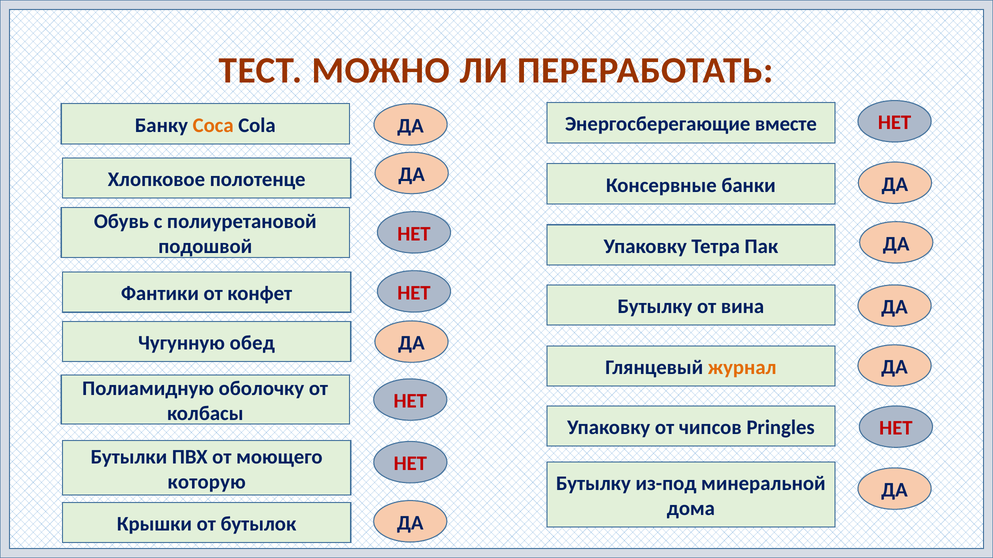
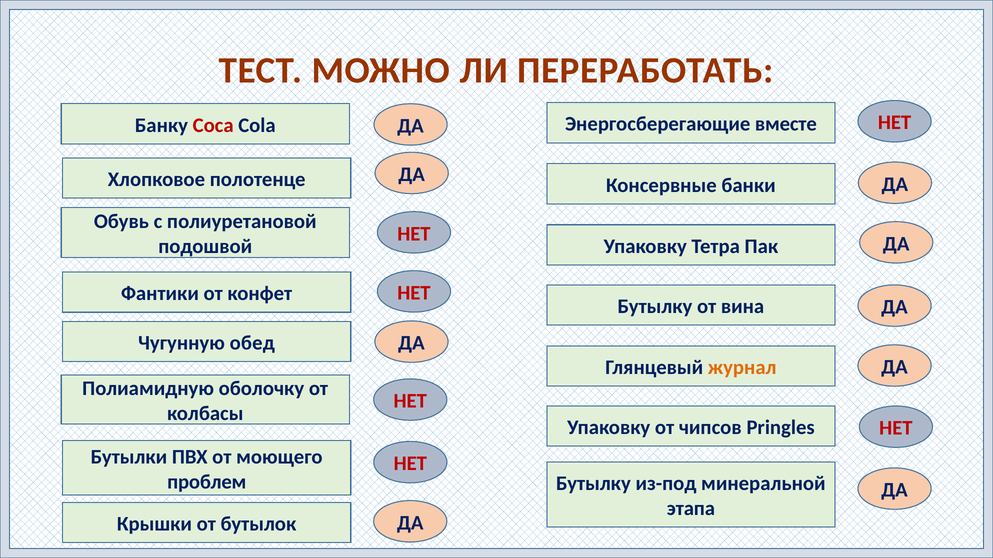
Coca colour: orange -> red
которую: которую -> проблем
дома: дома -> этапа
